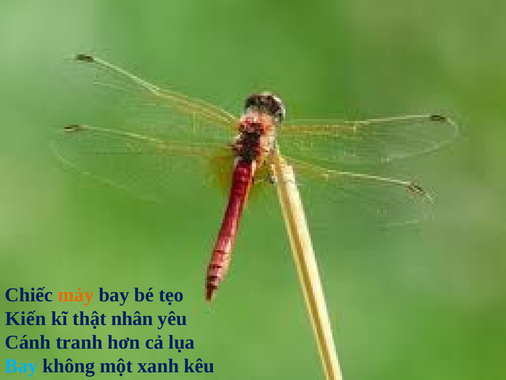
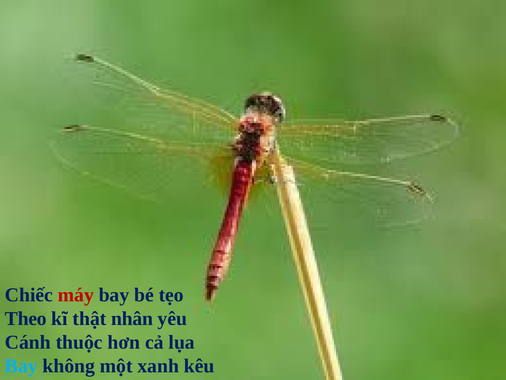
máy colour: orange -> red
Kiến: Kiến -> Theo
tranh: tranh -> thuộc
